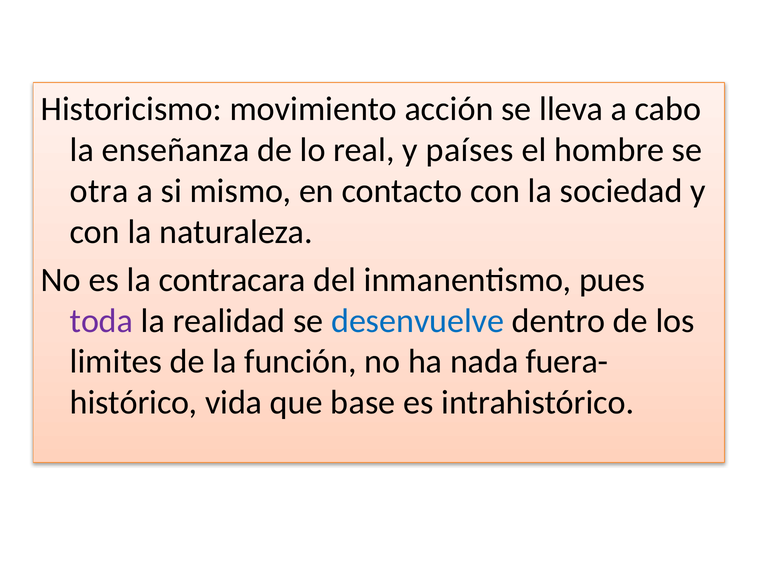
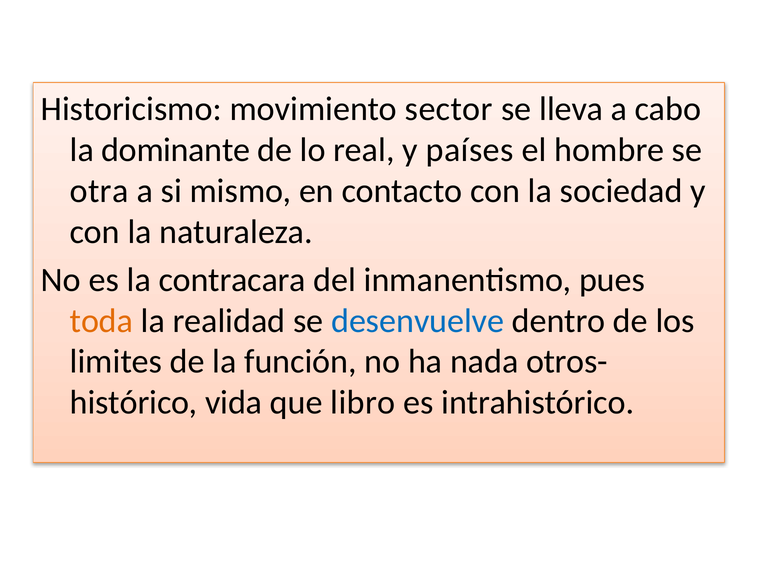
acción: acción -> sector
enseñanza: enseñanza -> dominante
toda colour: purple -> orange
fuera-: fuera- -> otros-
base: base -> libro
